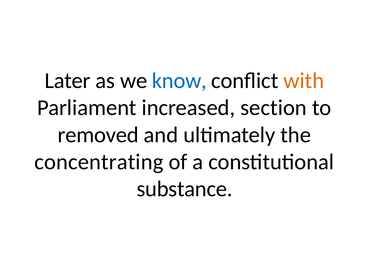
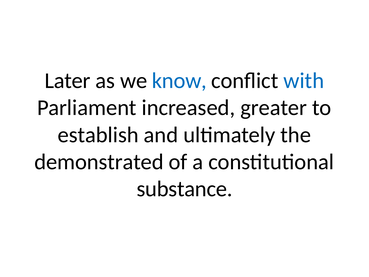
with colour: orange -> blue
section: section -> greater
removed: removed -> establish
concentrating: concentrating -> demonstrated
